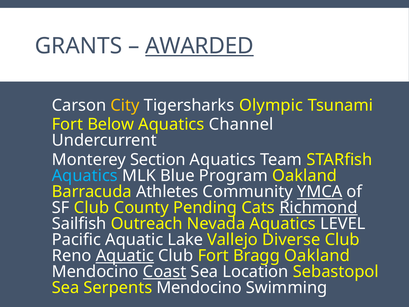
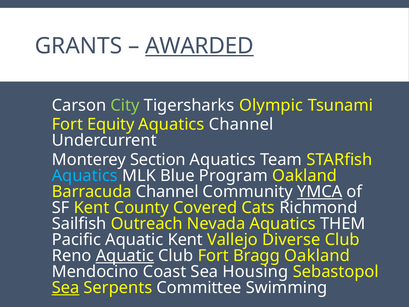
City colour: yellow -> light green
Below: Below -> Equity
Barracuda Athletes: Athletes -> Channel
SF Club: Club -> Kent
Pending: Pending -> Covered
Richmond underline: present -> none
LEVEL: LEVEL -> THEM
Aquatic Lake: Lake -> Kent
Coast underline: present -> none
Location: Location -> Housing
Sea at (66, 288) underline: none -> present
Serpents Mendocino: Mendocino -> Committee
